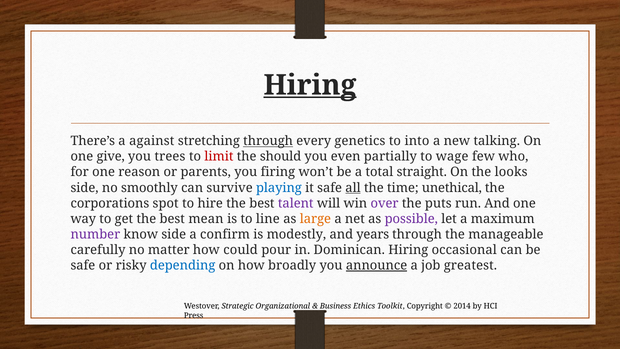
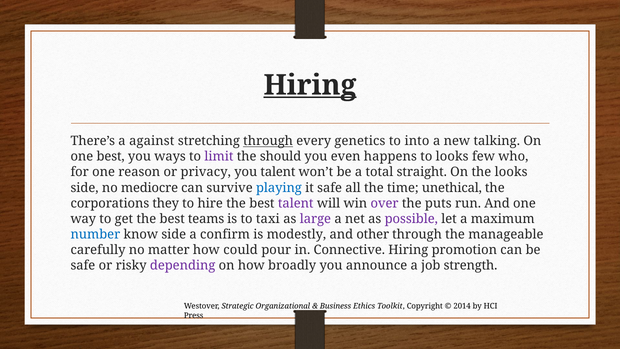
one give: give -> best
trees: trees -> ways
limit colour: red -> purple
partially: partially -> happens
to wage: wage -> looks
parents: parents -> privacy
you firing: firing -> talent
smoothly: smoothly -> mediocre
all underline: present -> none
spot: spot -> they
mean: mean -> teams
line: line -> taxi
large colour: orange -> purple
number colour: purple -> blue
years: years -> other
Dominican: Dominican -> Connective
occasional: occasional -> promotion
depending colour: blue -> purple
announce underline: present -> none
greatest: greatest -> strength
